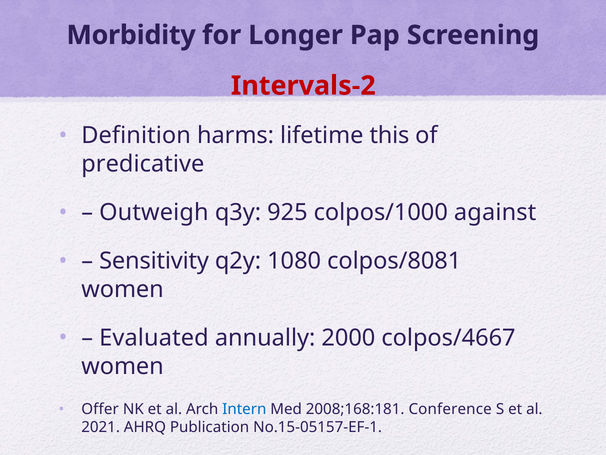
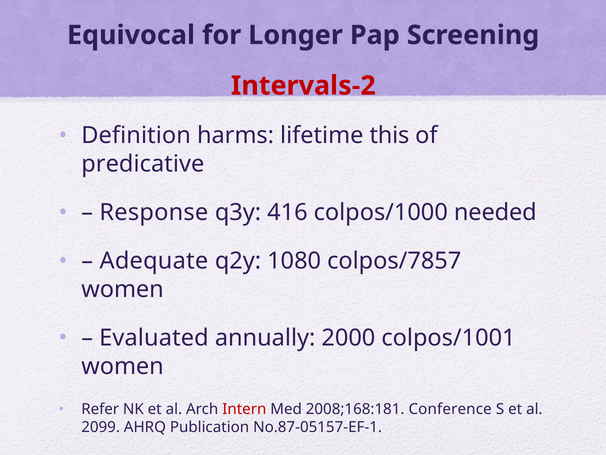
Morbidity: Morbidity -> Equivocal
Outweigh: Outweigh -> Response
925: 925 -> 416
against: against -> needed
Sensitivity: Sensitivity -> Adequate
colpos/8081: colpos/8081 -> colpos/7857
colpos/4667: colpos/4667 -> colpos/1001
Offer: Offer -> Refer
Intern colour: blue -> red
2021: 2021 -> 2099
No.15-05157-EF-1: No.15-05157-EF-1 -> No.87-05157-EF-1
